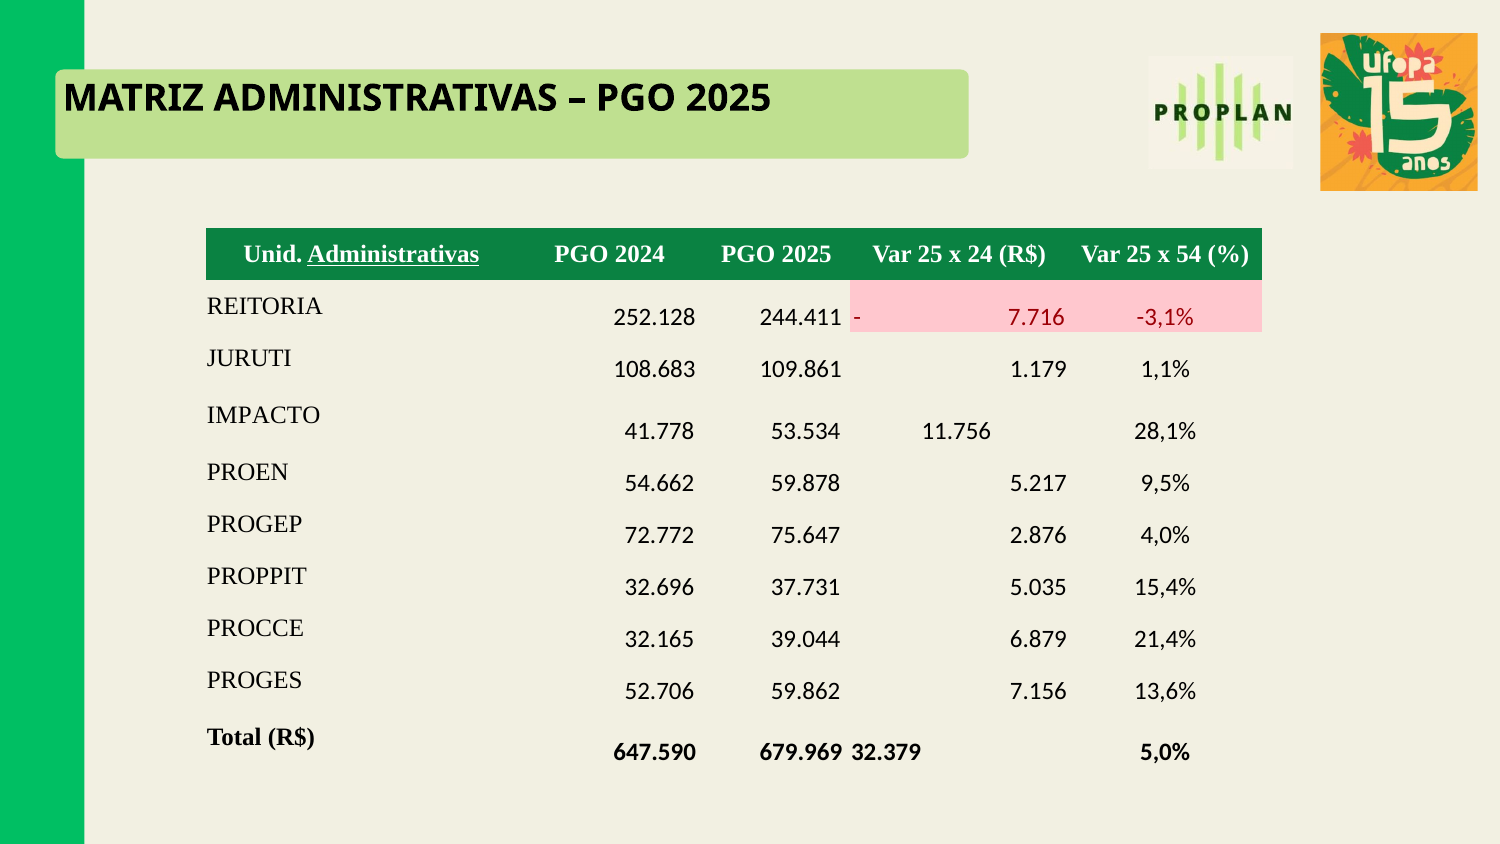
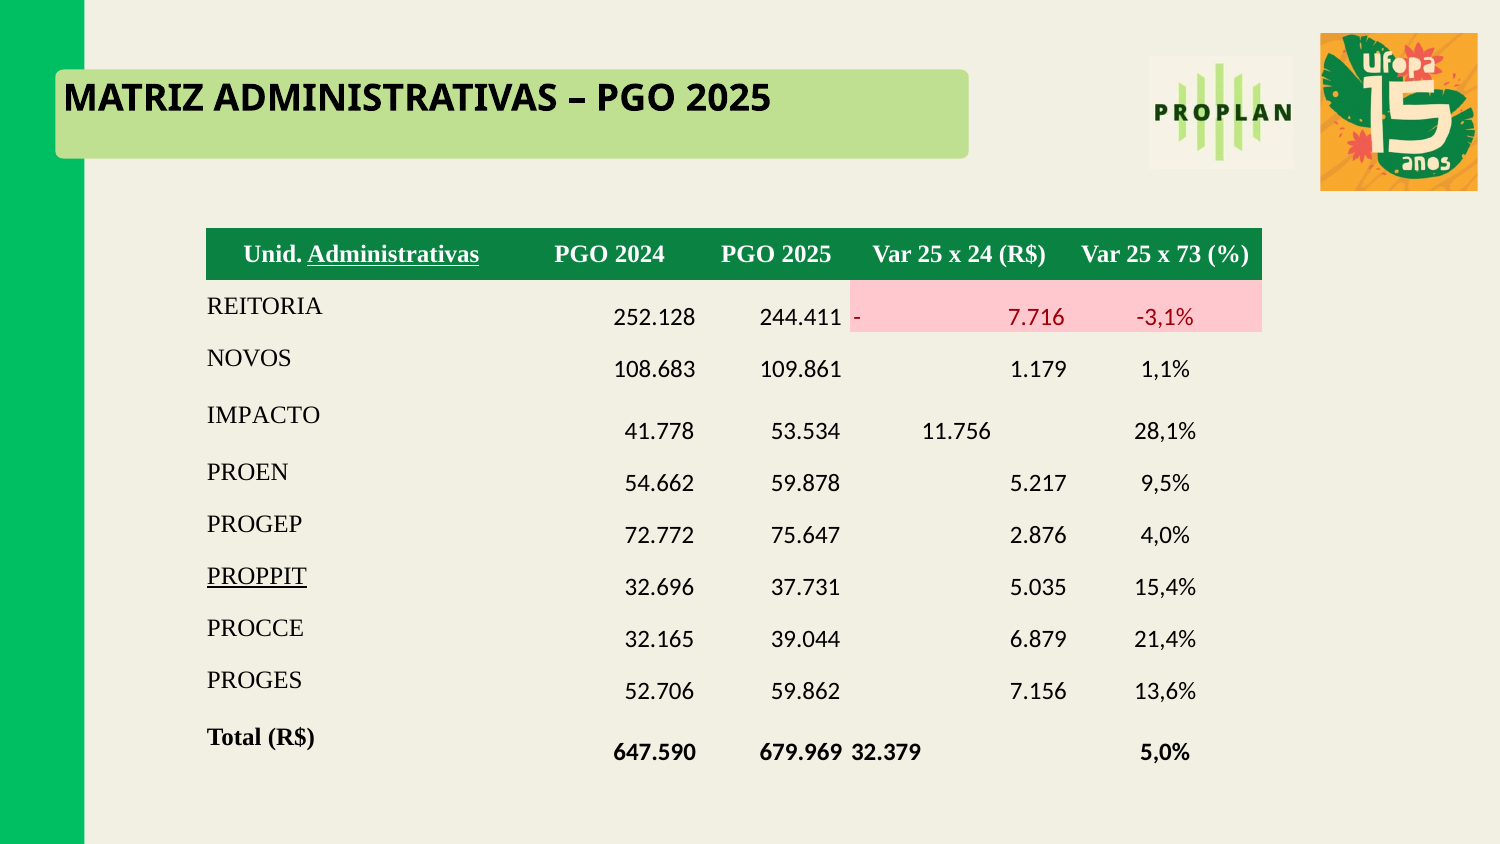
54: 54 -> 73
JURUTI: JURUTI -> NOVOS
PROPPIT underline: none -> present
